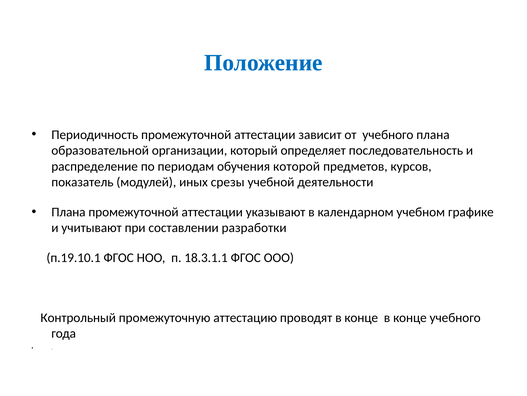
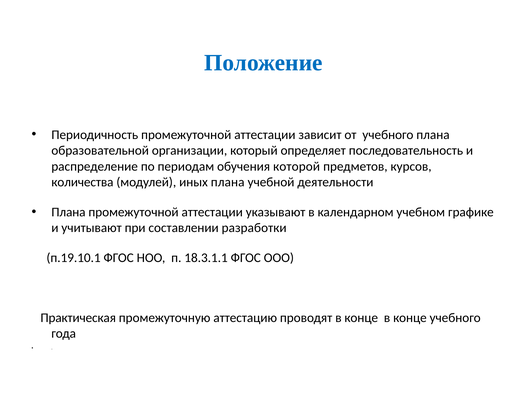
показатель: показатель -> количества
иных срезы: срезы -> плана
Контрольный: Контрольный -> Практическая
